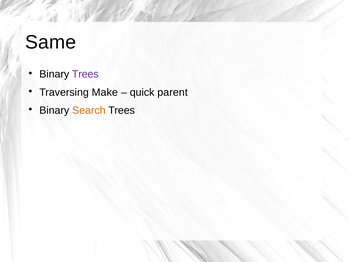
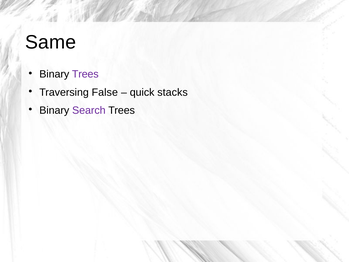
Make: Make -> False
parent: parent -> stacks
Search colour: orange -> purple
